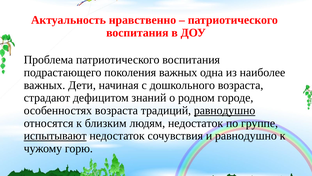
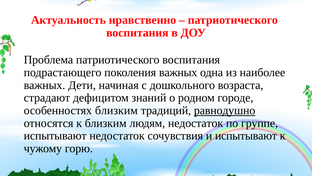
особенностях возраста: возраста -> близким
испытывают at (55, 135) underline: present -> none
и равнодушно: равнодушно -> испытывают
